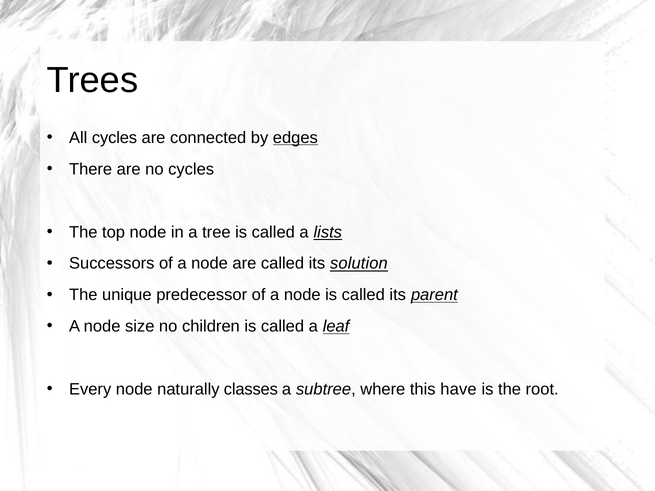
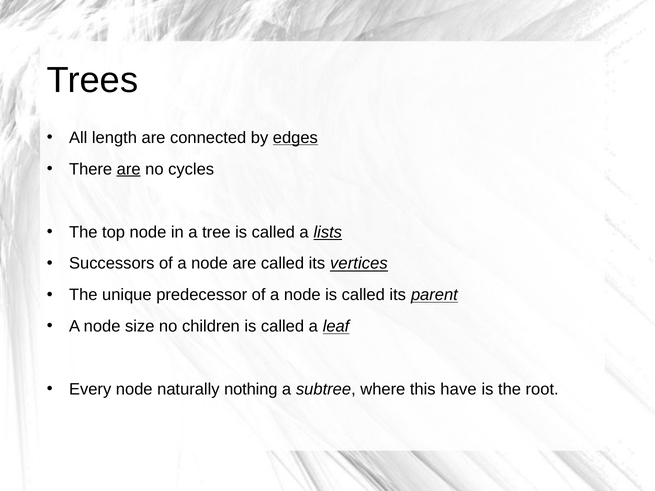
All cycles: cycles -> length
are at (129, 169) underline: none -> present
solution: solution -> vertices
classes: classes -> nothing
